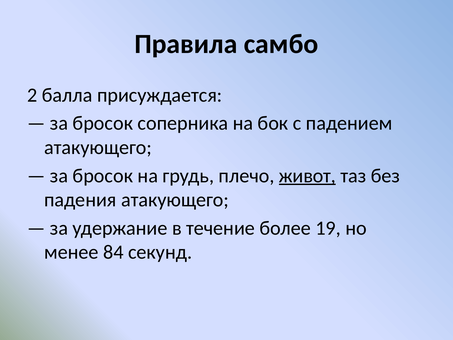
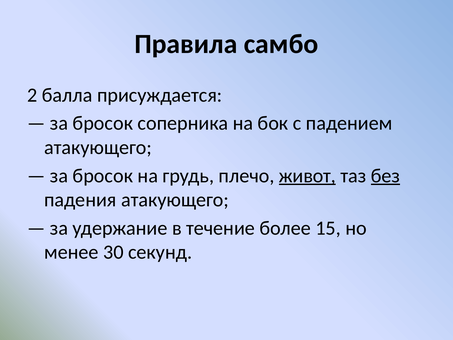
без underline: none -> present
19: 19 -> 15
84: 84 -> 30
